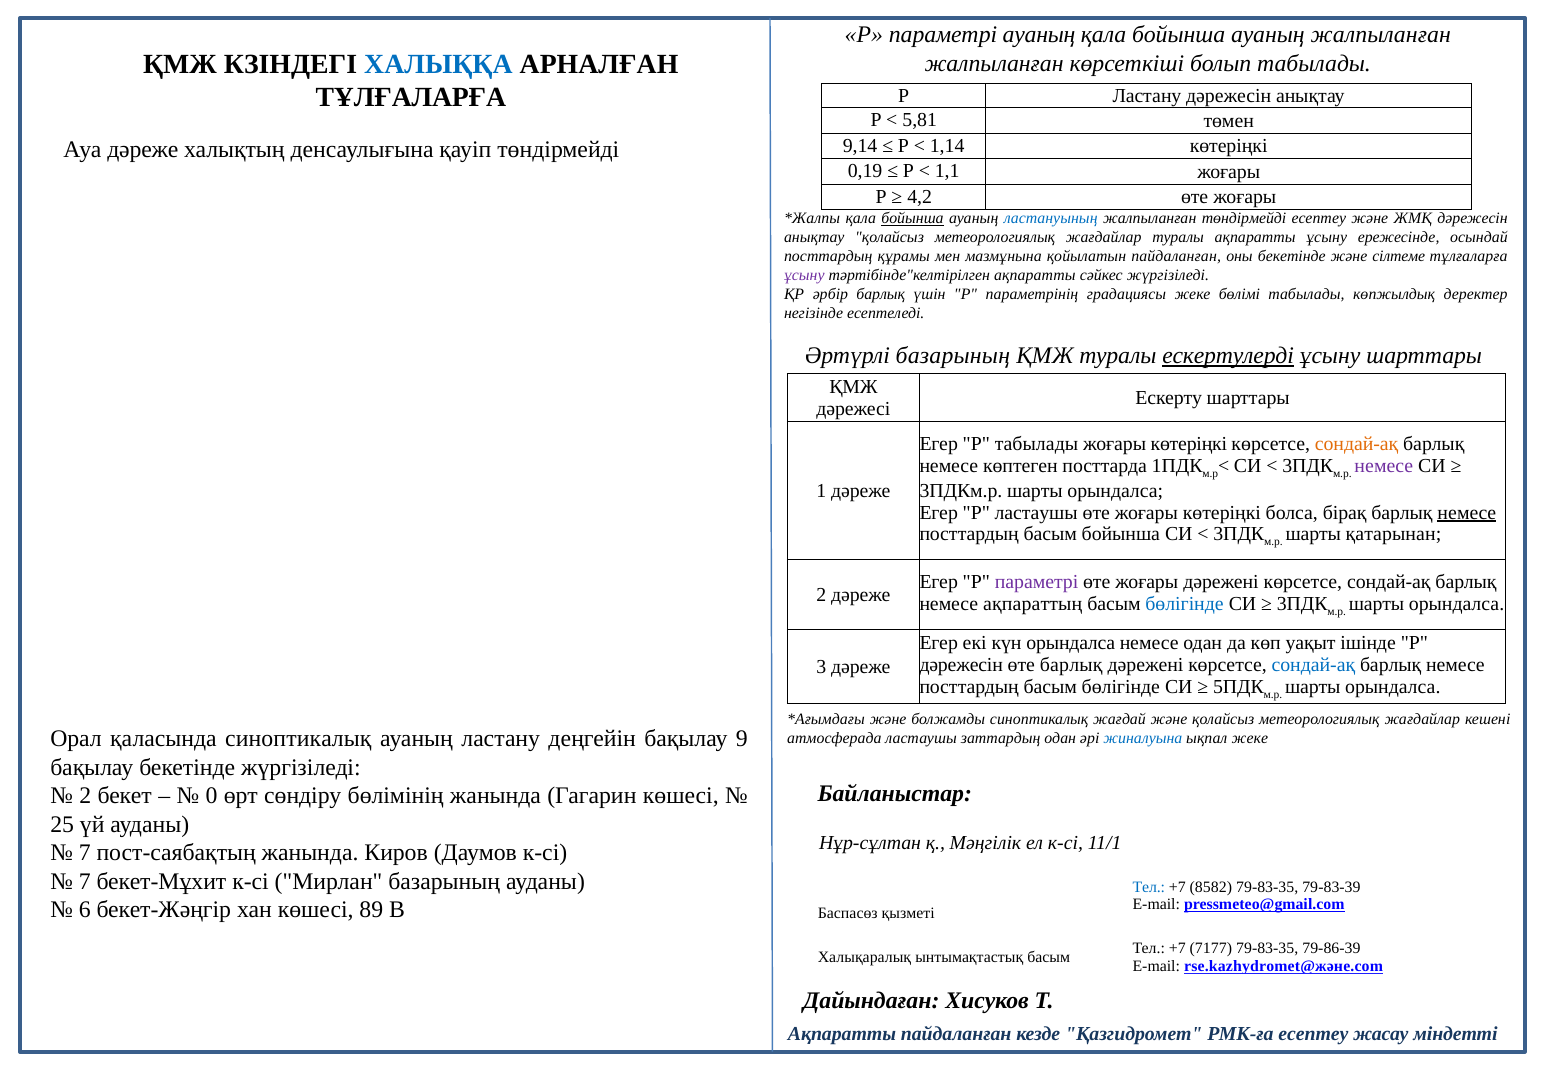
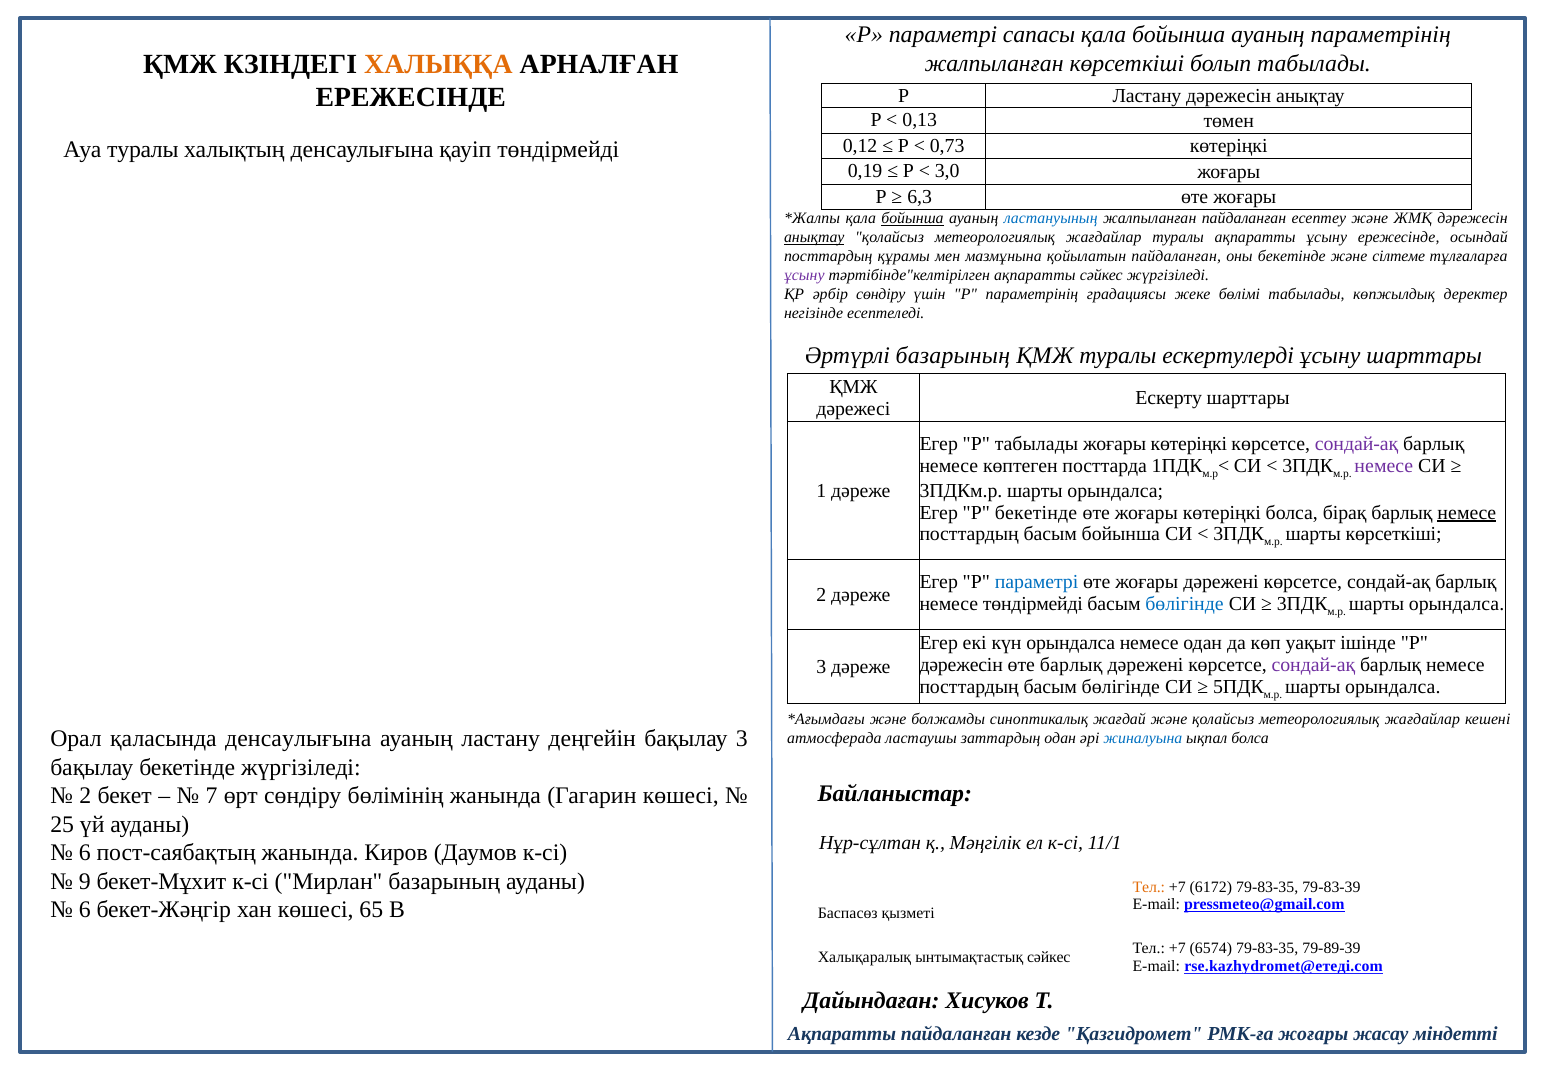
параметрі ауаның: ауаның -> сапасы
ауаның жалпыланған: жалпыланған -> параметрінің
ХАЛЫҚҚА colour: blue -> orange
ТҰЛҒАЛАРҒА at (411, 97): ТҰЛҒАЛАРҒА -> ЕРЕЖЕСІНДЕ
5,81: 5,81 -> 0,13
9,14: 9,14 -> 0,12
1,14: 1,14 -> 0,73
Ауа дәреже: дәреже -> туралы
1,1: 1,1 -> 3,0
4,2: 4,2 -> 6,3
жалпыланған төндірмейді: төндірмейді -> пайдаланған
анықтау at (814, 237) underline: none -> present
әрбір барлық: барлық -> сөндіру
ескертулерді underline: present -> none
сондай-ақ at (1357, 444) colour: orange -> purple
P ластаушы: ластаушы -> бекетінде
шарты қатарынан: қатарынан -> көрсеткіші
параметрі at (1037, 582) colour: purple -> blue
немесе ақпараттың: ақпараттың -> төндірмейді
сондай-ақ at (1313, 665) colour: blue -> purple
қаласында синоптикалық: синоптикалық -> денсаулығына
бақылау 9: 9 -> 3
ықпал жеке: жеке -> болса
0: 0 -> 7
7 at (85, 852): 7 -> 6
7 at (85, 881): 7 -> 9
Тел at (1149, 886) colour: blue -> orange
8582: 8582 -> 6172
89: 89 -> 65
7177: 7177 -> 6574
79-86-39: 79-86-39 -> 79-89-39
ынтымақтастық басым: басым -> сәйкес
rse.kazhydromet@және.com: rse.kazhydromet@және.com -> rse.kazhydromet@етеді.com
РМК-ға есептеу: есептеу -> жоғары
